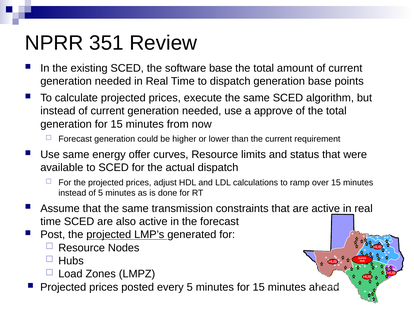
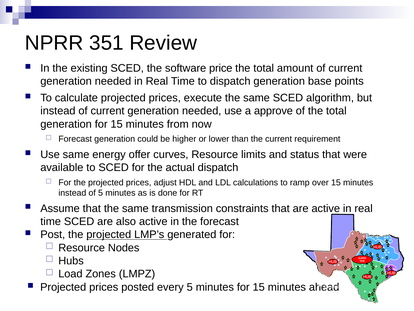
software base: base -> price
